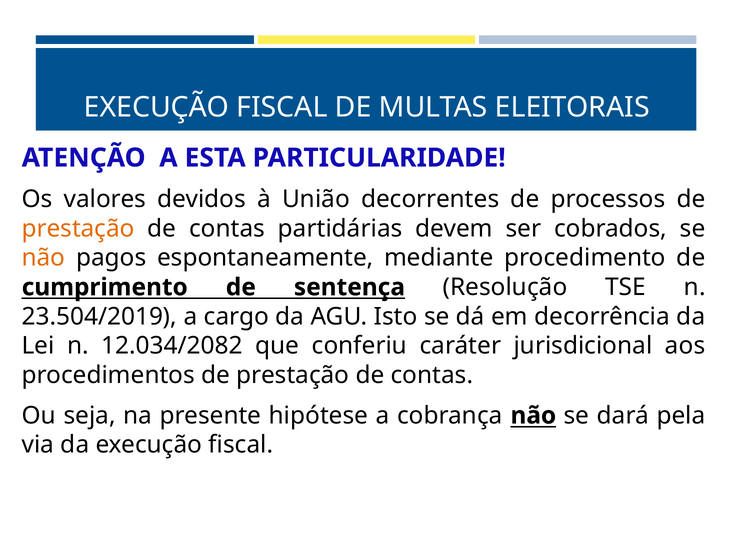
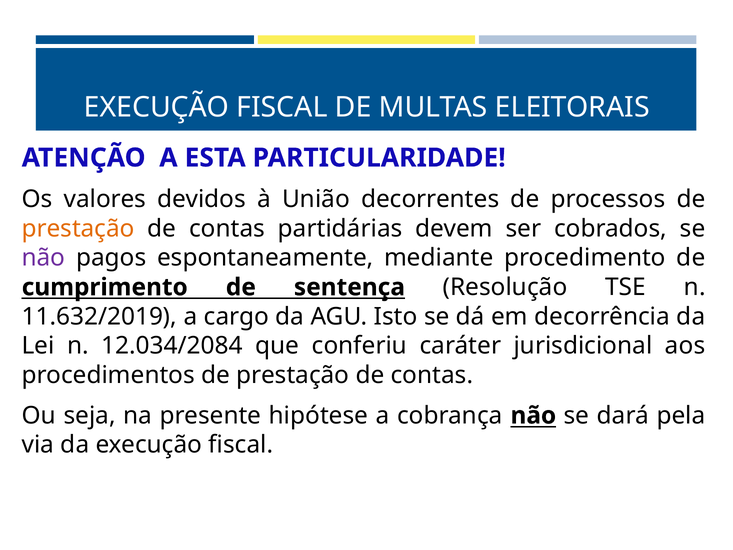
não at (44, 258) colour: orange -> purple
23.504/2019: 23.504/2019 -> 11.632/2019
12.034/2082: 12.034/2082 -> 12.034/2084
